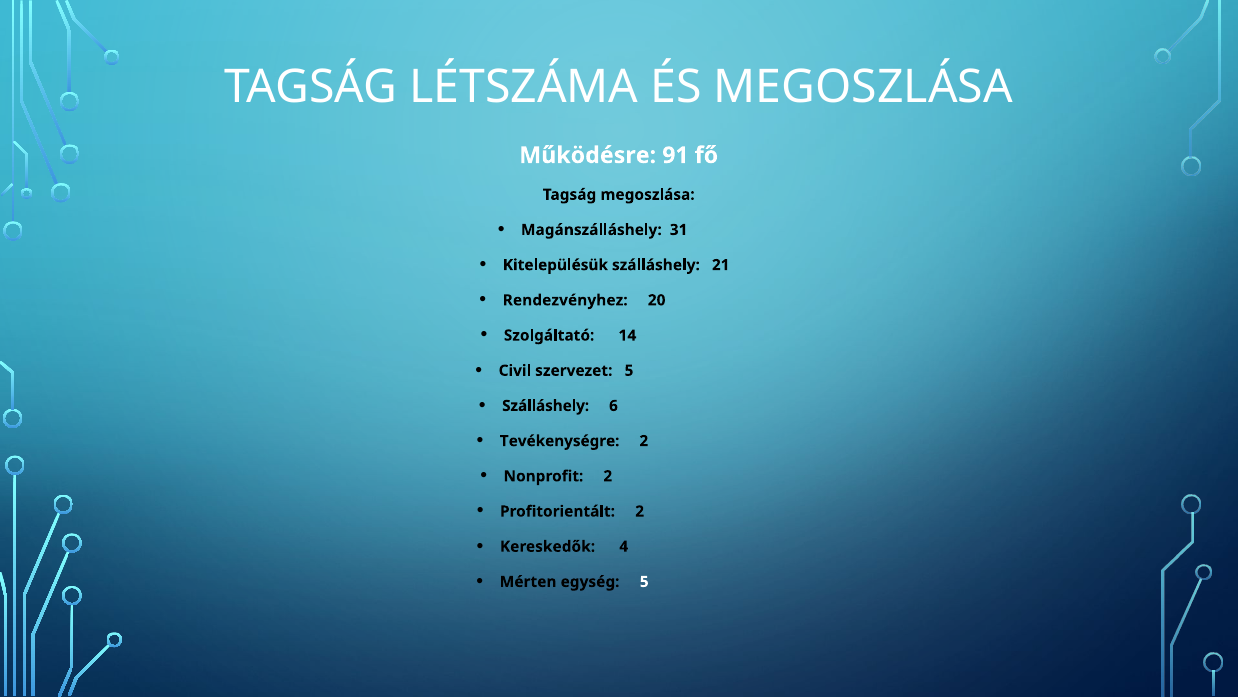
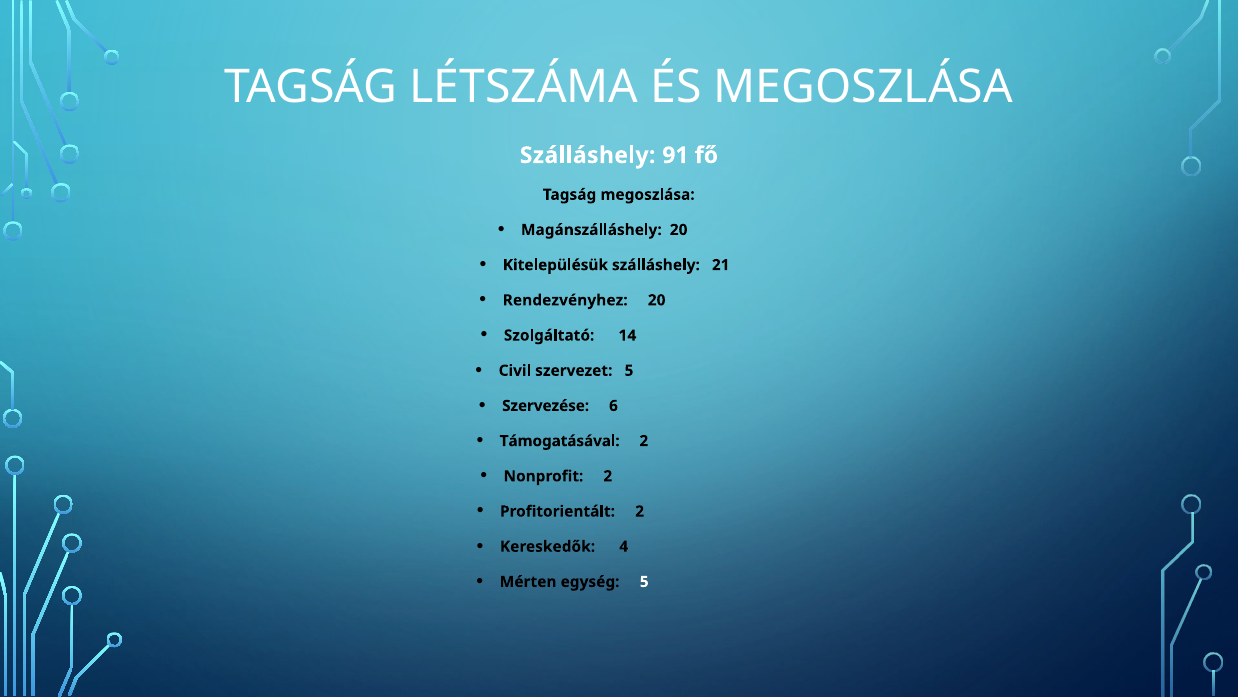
Működésre at (588, 155): Működésre -> Szálláshely
Magánszálláshely 31: 31 -> 20
Szálláshely at (546, 405): Szálláshely -> Szervezése
Tevékenységre: Tevékenységre -> Támogatásával
